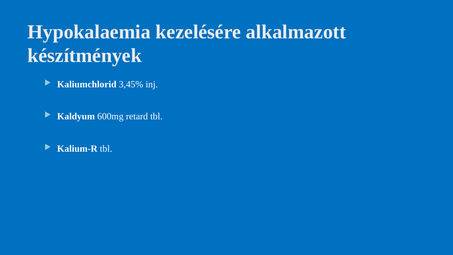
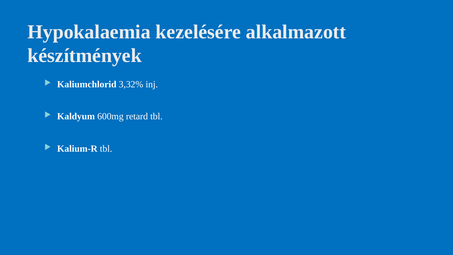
3,45%: 3,45% -> 3,32%
